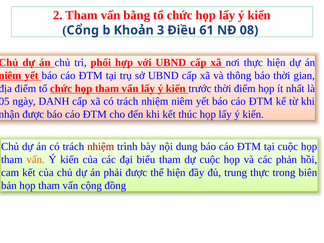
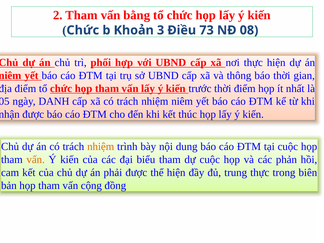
Cổng at (83, 30): Cổng -> Chức
61: 61 -> 73
nhiệm at (101, 147) colour: red -> orange
